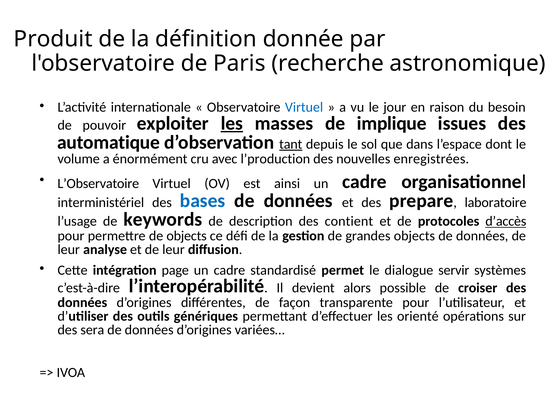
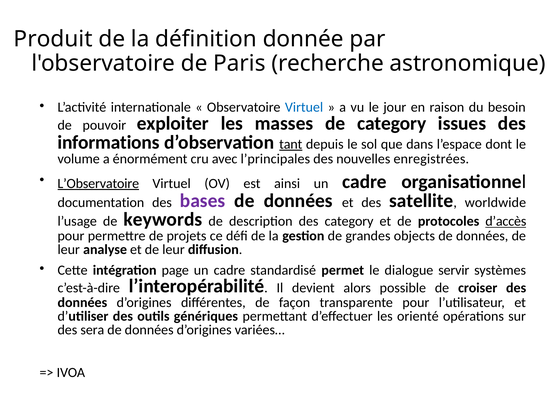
les at (232, 123) underline: present -> none
de implique: implique -> category
automatique: automatique -> informations
l’production: l’production -> l’principales
L’Observatoire underline: none -> present
interministériel: interministériel -> documentation
bases colour: blue -> purple
prepare: prepare -> satellite
laboratoire: laboratoire -> worldwide
des contient: contient -> category
de objects: objects -> projets
